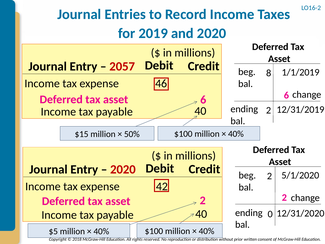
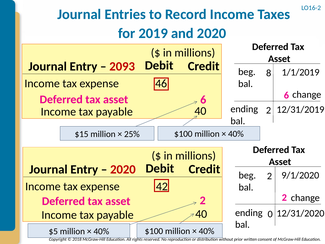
2057: 2057 -> 2093
50%: 50% -> 25%
5/1/2020: 5/1/2020 -> 9/1/2020
